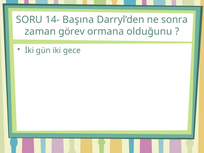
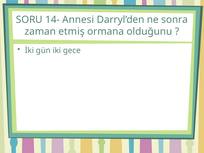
Başına: Başına -> Annesi
görev: görev -> etmiş
